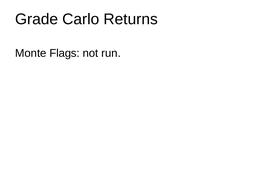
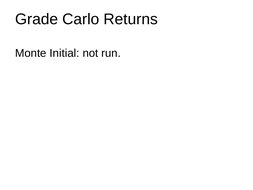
Flags: Flags -> Initial
